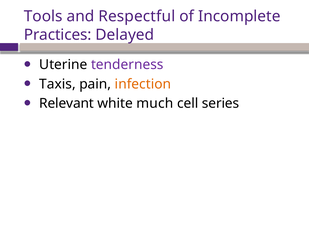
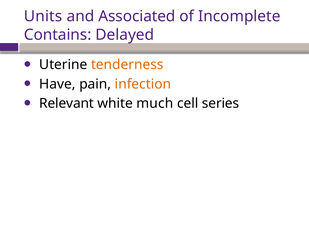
Tools: Tools -> Units
Respectful: Respectful -> Associated
Practices: Practices -> Contains
tenderness colour: purple -> orange
Taxis: Taxis -> Have
